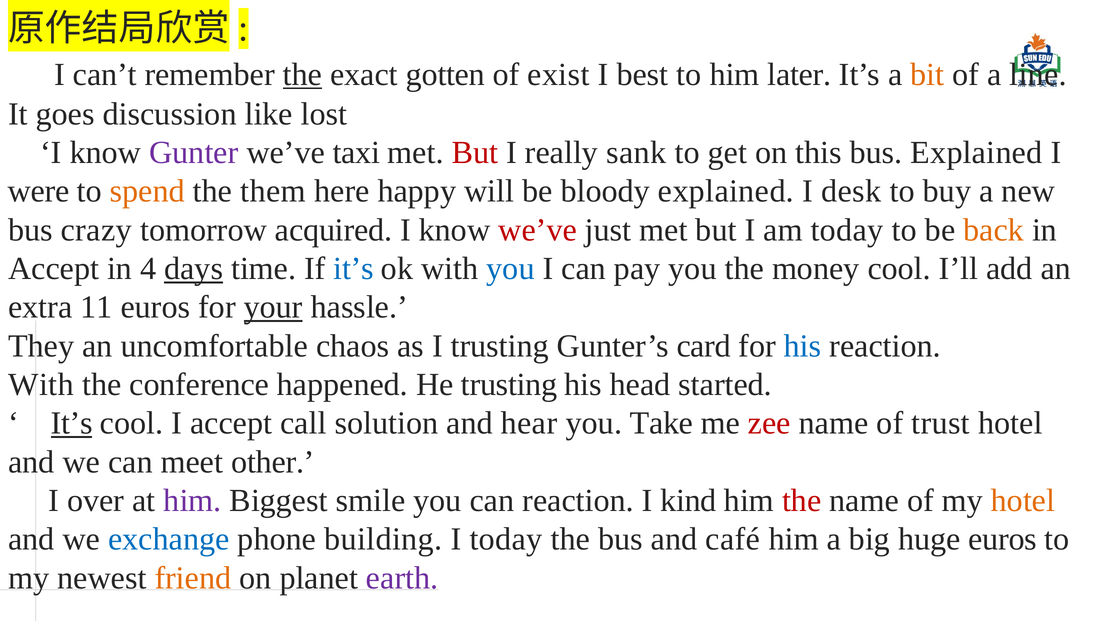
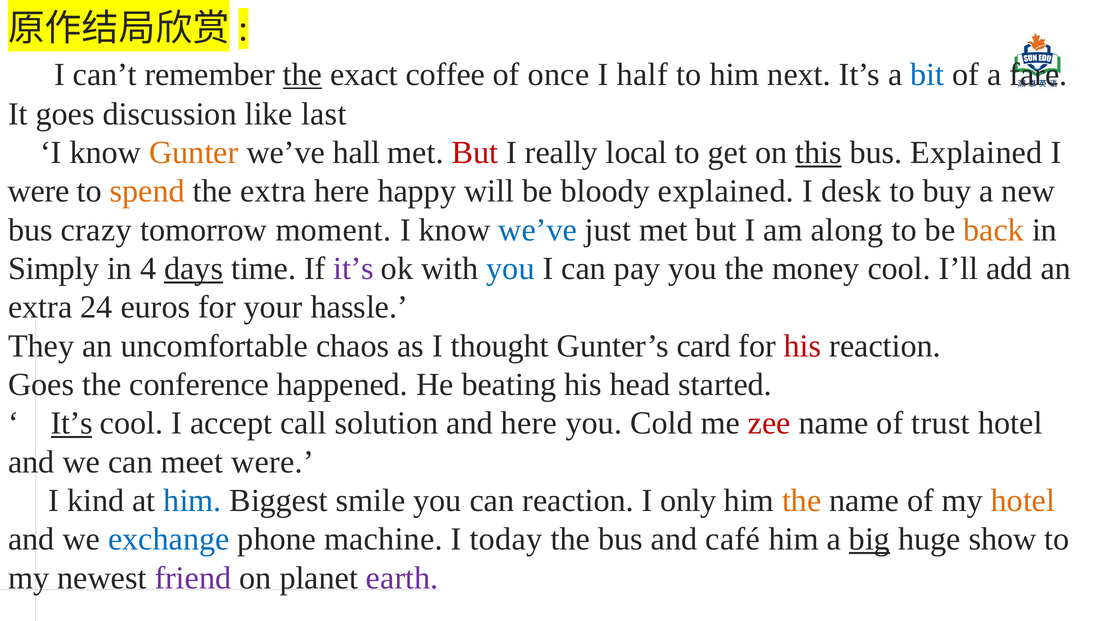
gotten: gotten -> coffee
exist: exist -> once
best: best -> half
later: later -> next
bit colour: orange -> blue
line: line -> fare
lost: lost -> last
Gunter colour: purple -> orange
taxi: taxi -> hall
sank: sank -> local
this underline: none -> present
the them: them -> extra
acquired: acquired -> moment
we’ve at (538, 230) colour: red -> blue
am today: today -> along
Accept at (54, 269): Accept -> Simply
it’s at (353, 269) colour: blue -> purple
11: 11 -> 24
your underline: present -> none
I trusting: trusting -> thought
his at (803, 346) colour: blue -> red
With at (41, 385): With -> Goes
He trusting: trusting -> beating
and hear: hear -> here
Take: Take -> Cold
meet other: other -> were
over: over -> kind
him at (192, 501) colour: purple -> blue
kind: kind -> only
the at (802, 501) colour: red -> orange
building: building -> machine
big underline: none -> present
huge euros: euros -> show
friend colour: orange -> purple
